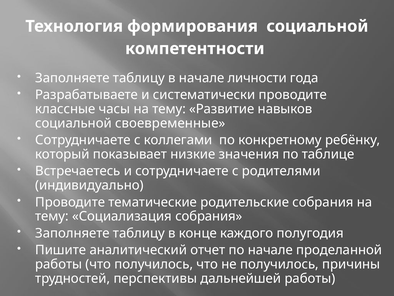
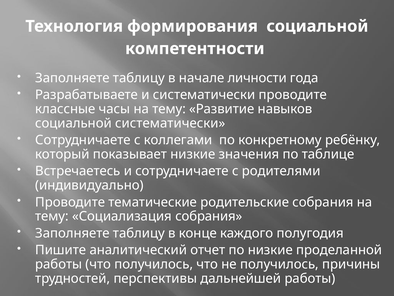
социальной своевременные: своевременные -> систематически
по начале: начале -> низкие
